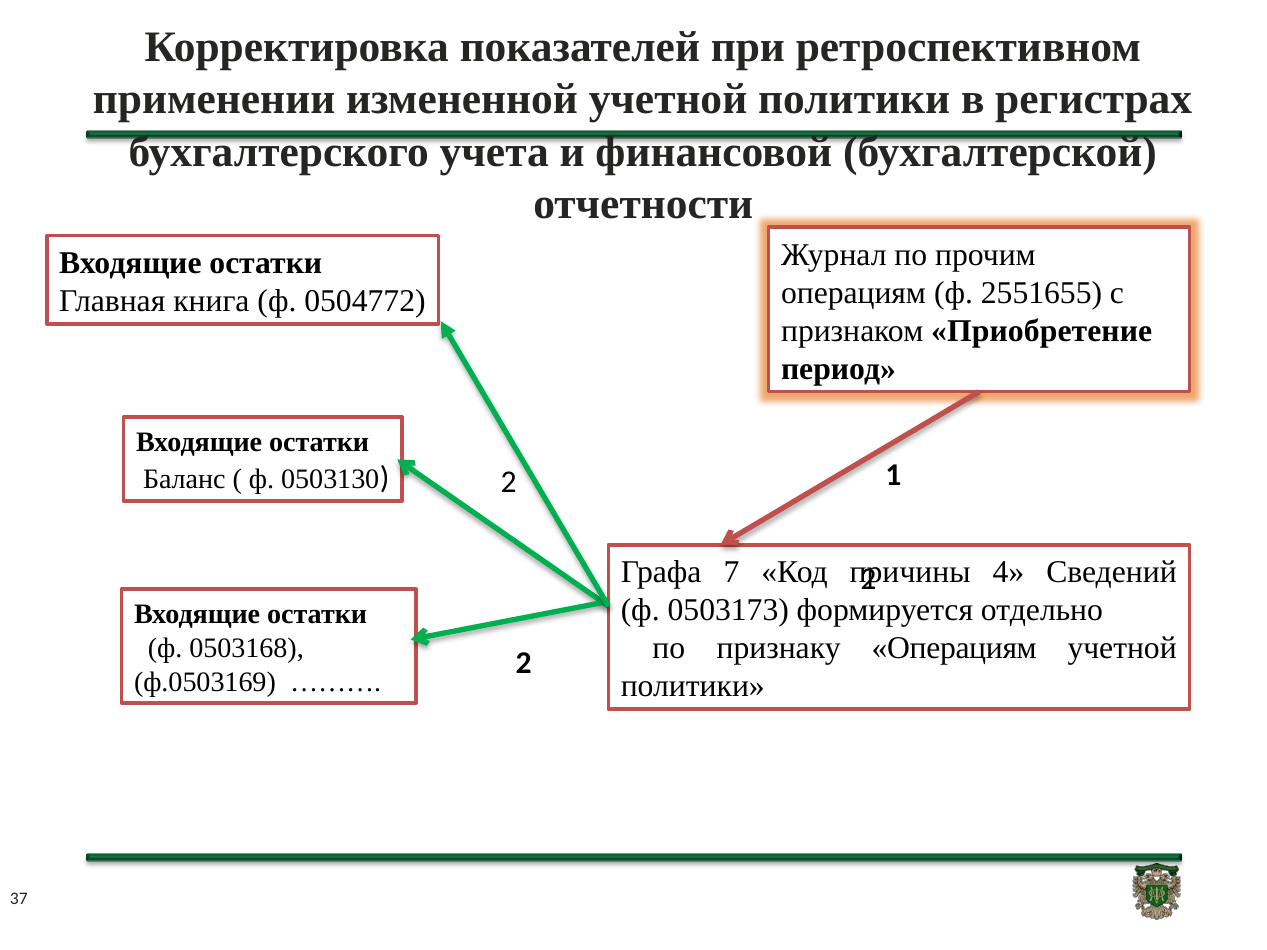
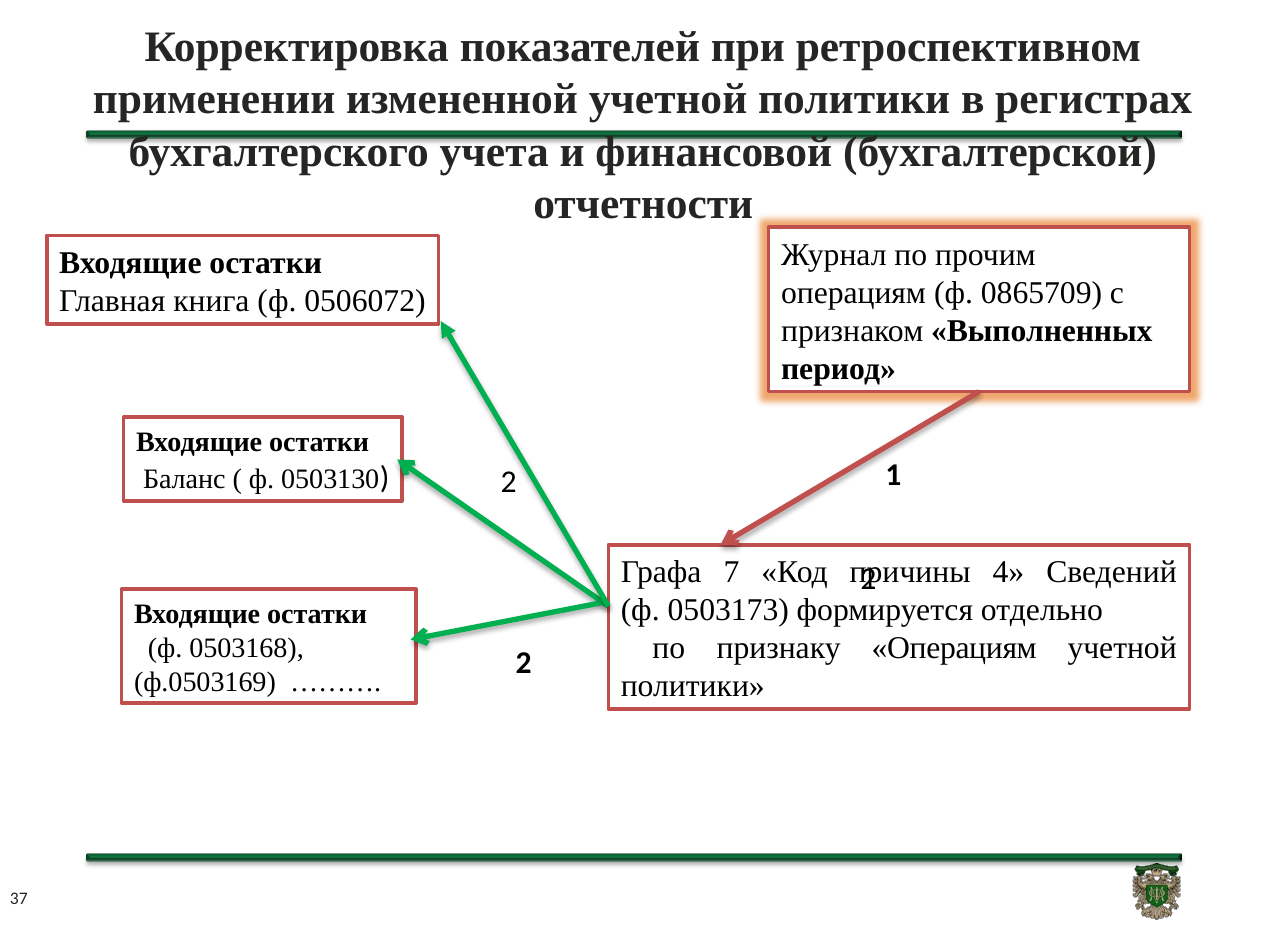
2551655: 2551655 -> 0865709
0504772: 0504772 -> 0506072
Приобретение: Приобретение -> Выполненных
